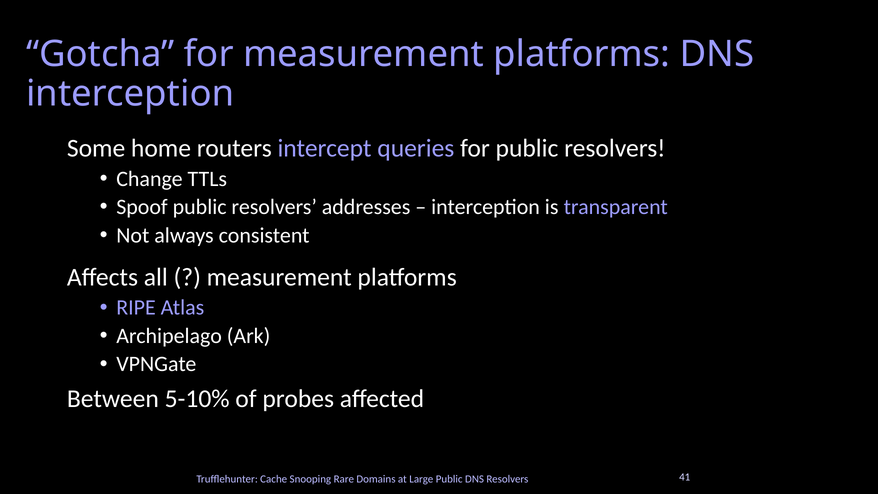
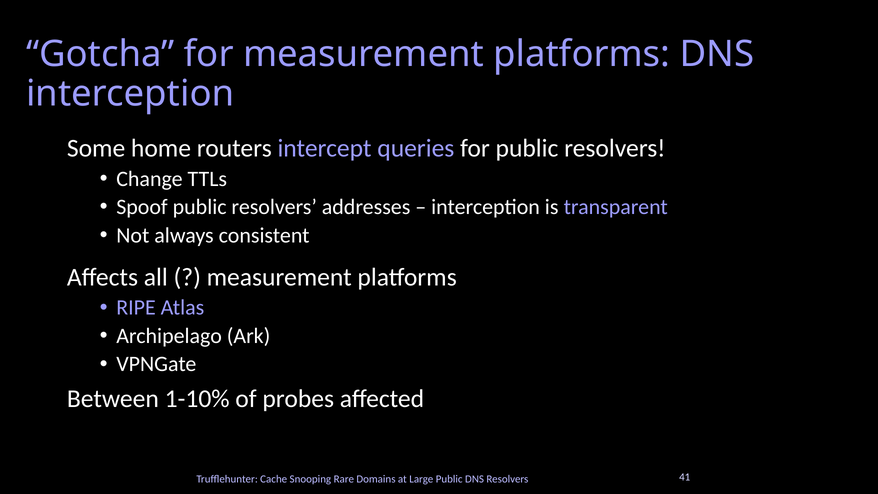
5-10%: 5-10% -> 1-10%
